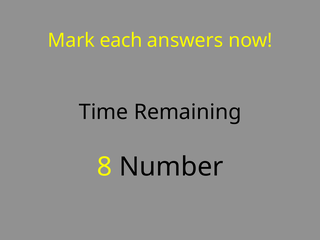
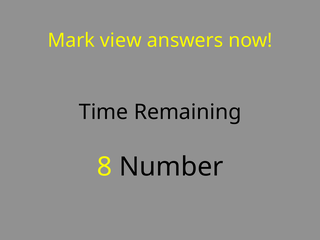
each: each -> view
